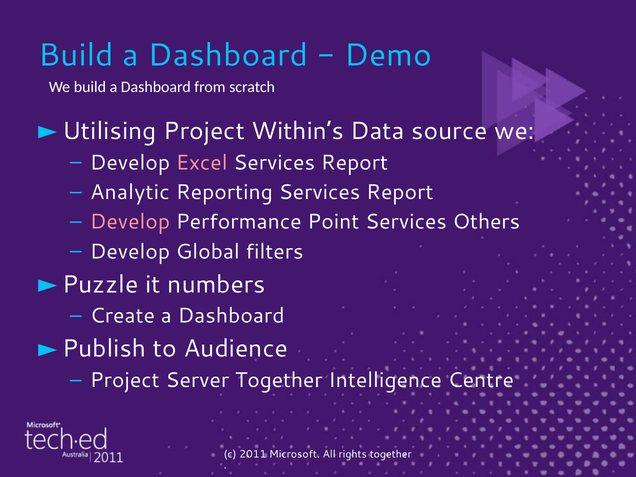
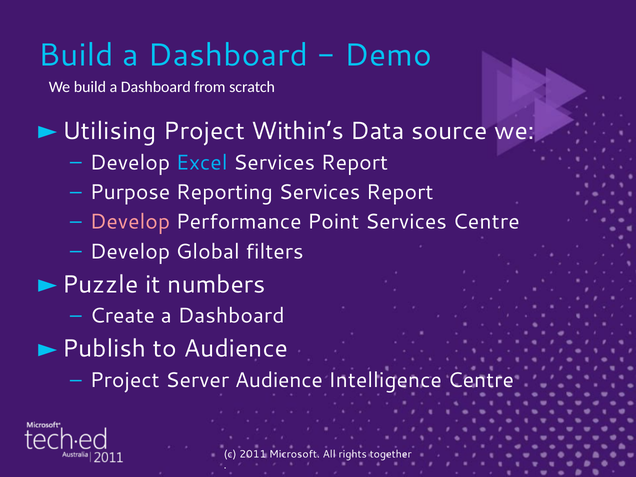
Excel colour: pink -> light blue
Analytic: Analytic -> Purpose
Services Others: Others -> Centre
Server Together: Together -> Audience
